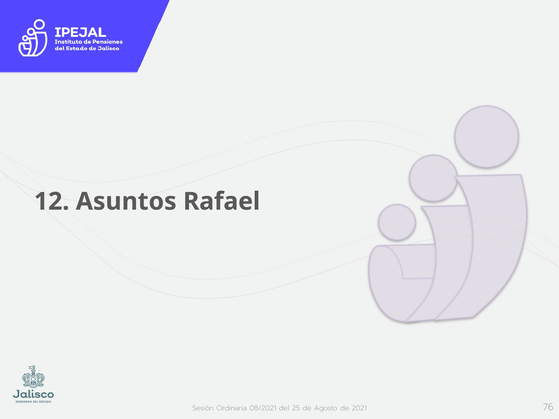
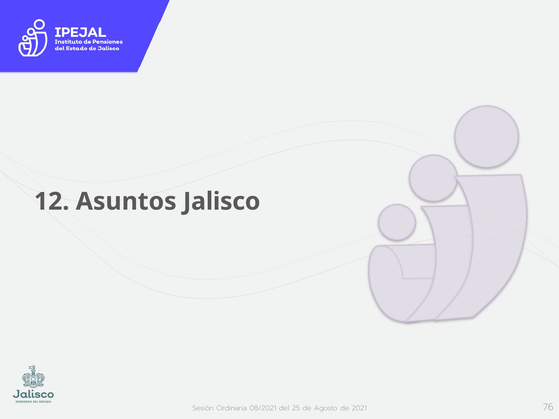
Rafael: Rafael -> Jalisco
